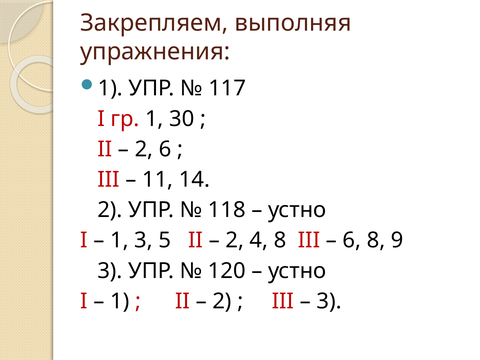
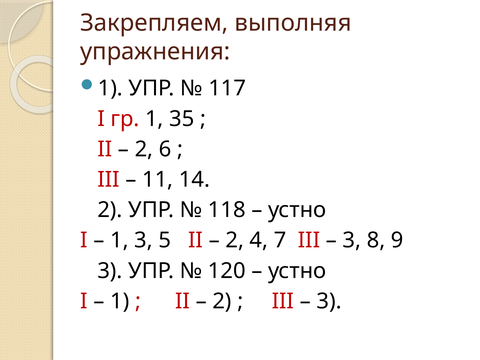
30: 30 -> 35
4 8: 8 -> 7
6 at (352, 240): 6 -> 3
